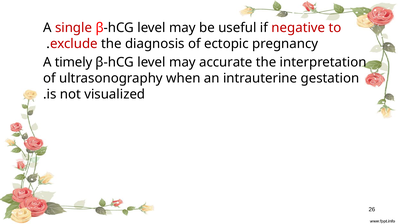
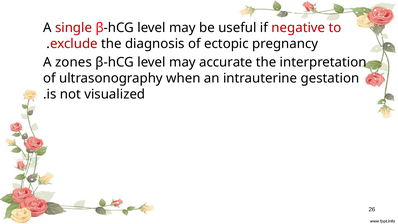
timely: timely -> zones
